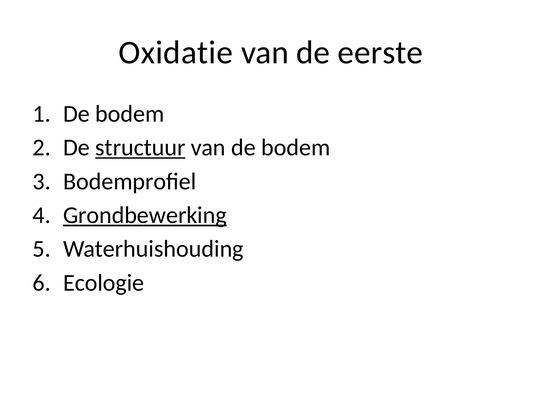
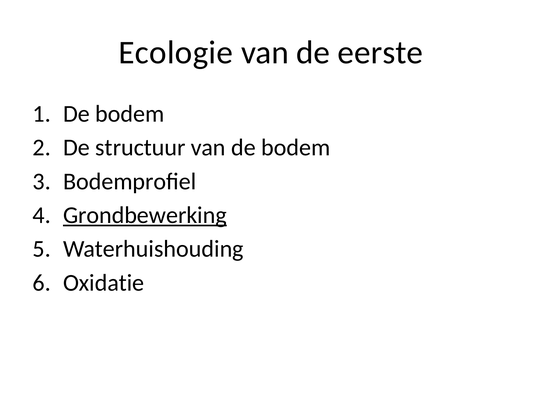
Oxidatie: Oxidatie -> Ecologie
structuur underline: present -> none
Ecologie: Ecologie -> Oxidatie
